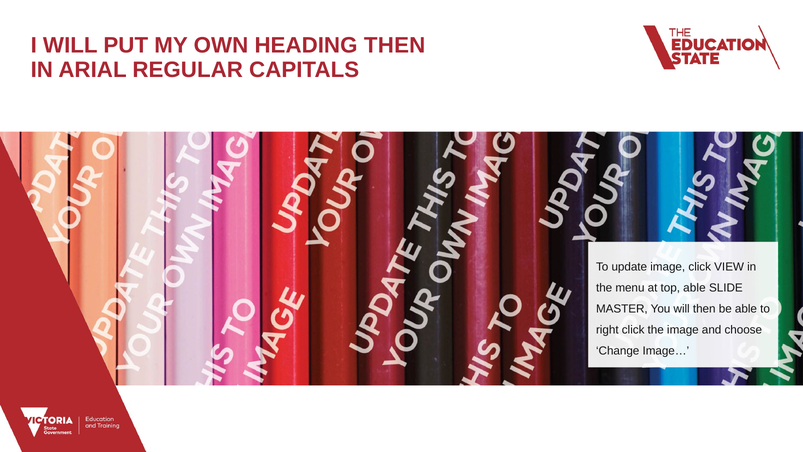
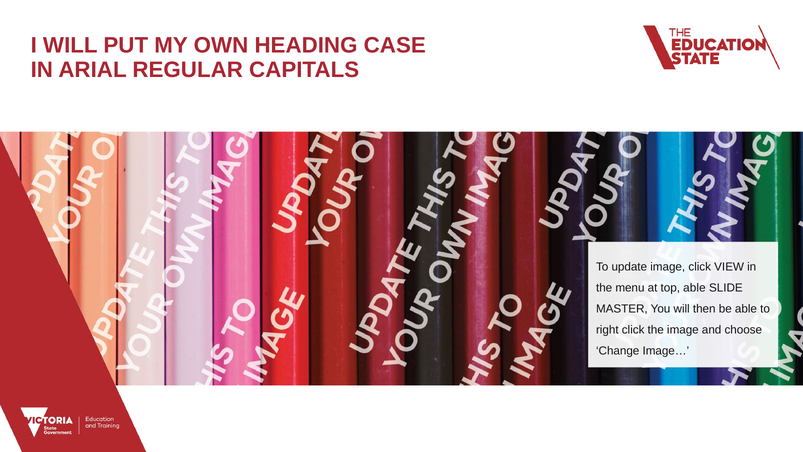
HEADING THEN: THEN -> CASE
